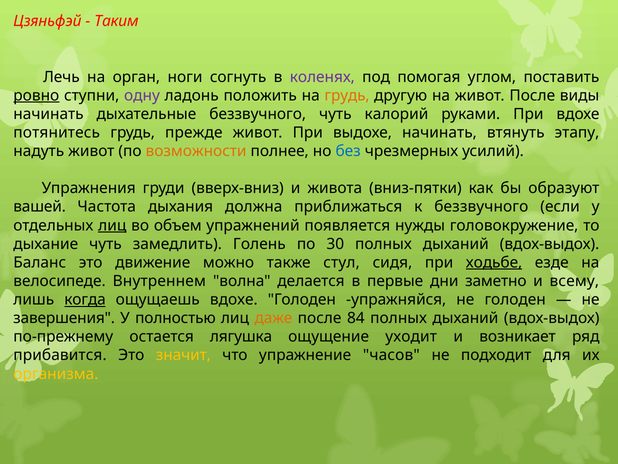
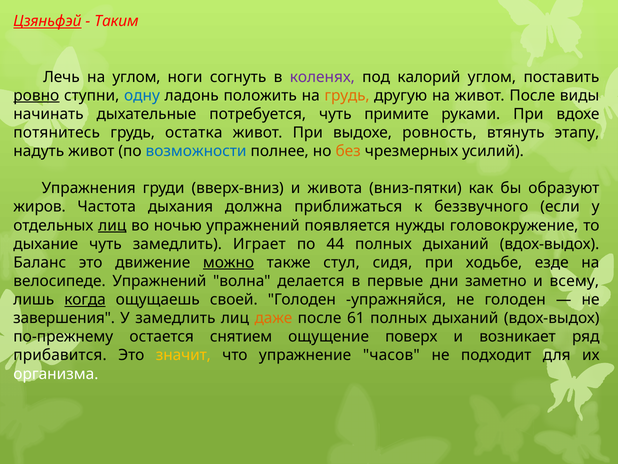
Цзяньфэй underline: none -> present
на орган: орган -> углом
помогая: помогая -> калорий
одну colour: purple -> blue
дыхательные беззвучного: беззвучного -> потребуется
калорий: калорий -> примите
прежде: прежде -> остатка
выдохе начинать: начинать -> ровность
возможности colour: orange -> blue
без colour: blue -> orange
вашей: вашей -> жиров
объем: объем -> ночью
Голень: Голень -> Играет
30: 30 -> 44
можно underline: none -> present
ходьбе underline: present -> none
велосипеде Внутреннем: Внутреннем -> Упражнений
ощущаешь вдохе: вдохе -> своей
У полностью: полностью -> замедлить
84: 84 -> 61
лягушка: лягушка -> снятием
уходит: уходит -> поверх
организма colour: yellow -> white
